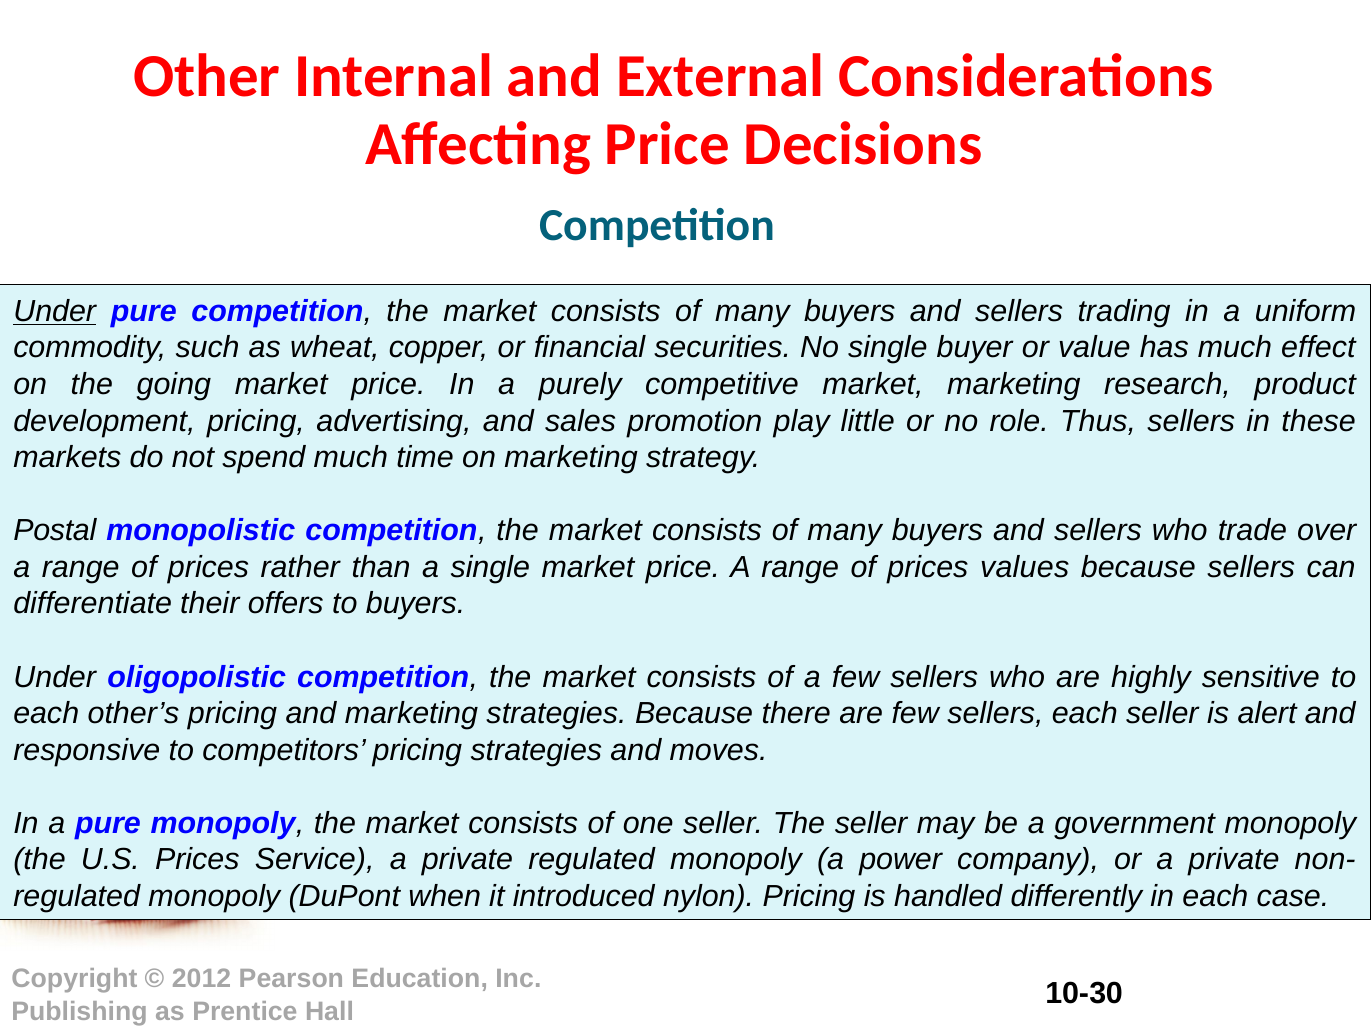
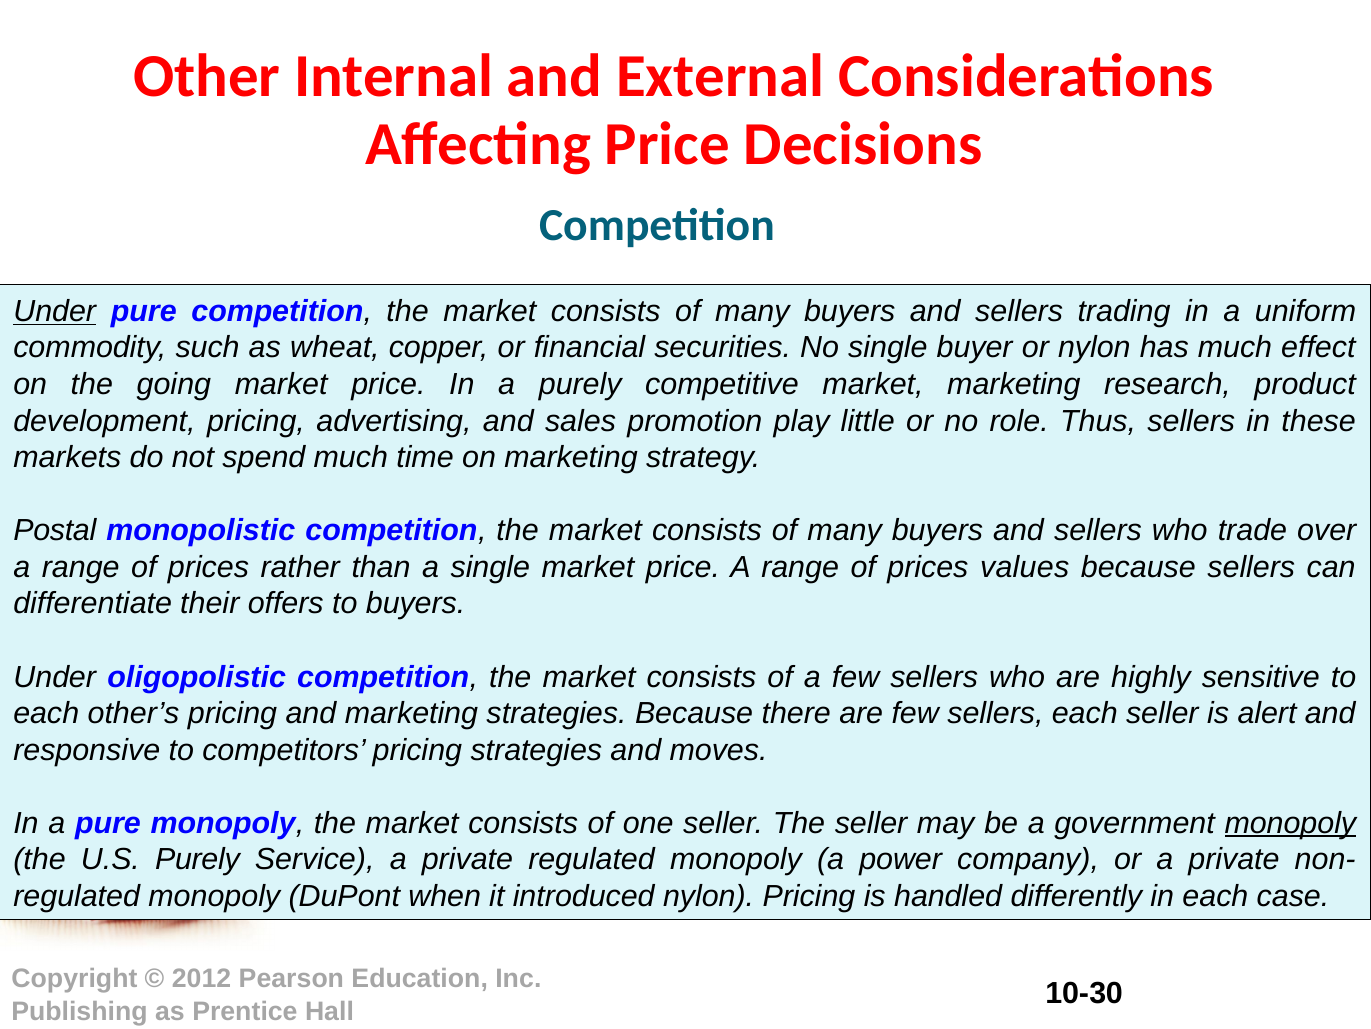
or value: value -> nylon
monopoly at (1290, 823) underline: none -> present
U.S Prices: Prices -> Purely
